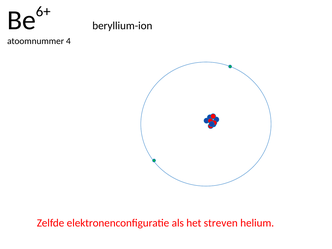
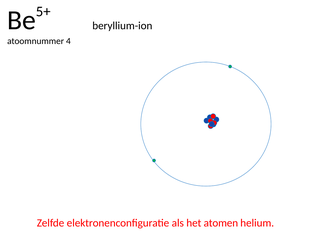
6+: 6+ -> 5+
streven: streven -> atomen
